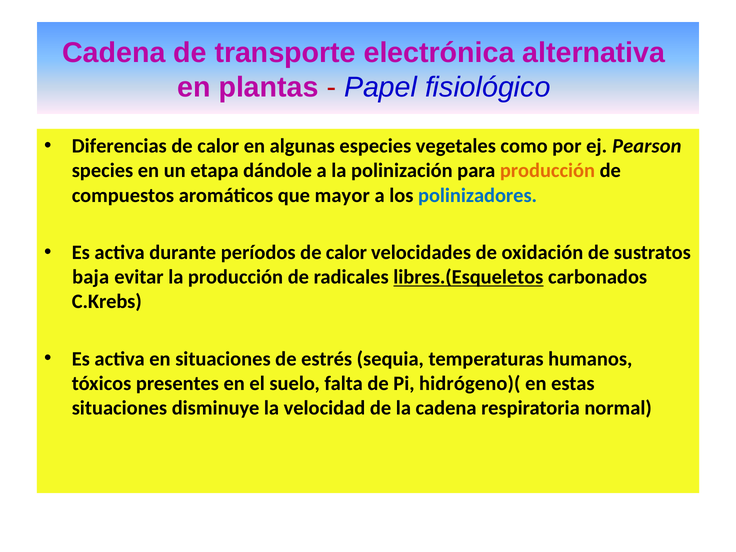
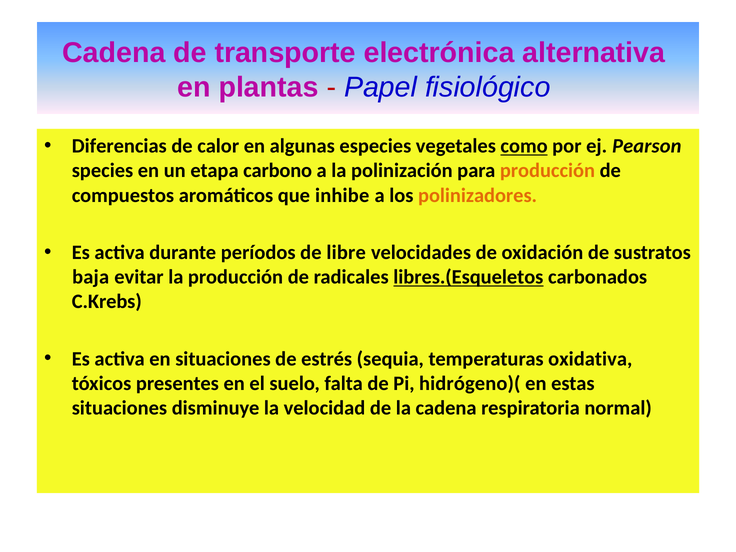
como underline: none -> present
dándole: dándole -> carbono
mayor: mayor -> inhibe
polinizadores colour: blue -> orange
períodos de calor: calor -> libre
humanos: humanos -> oxidativa
